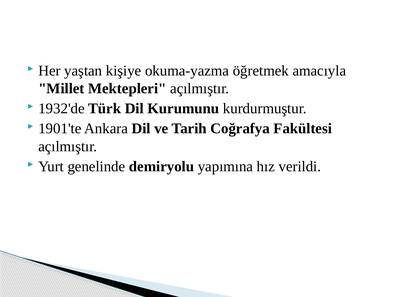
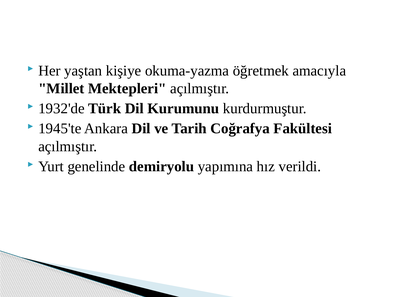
1901'te: 1901'te -> 1945'te
